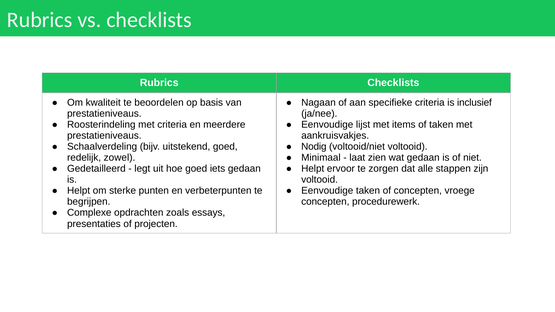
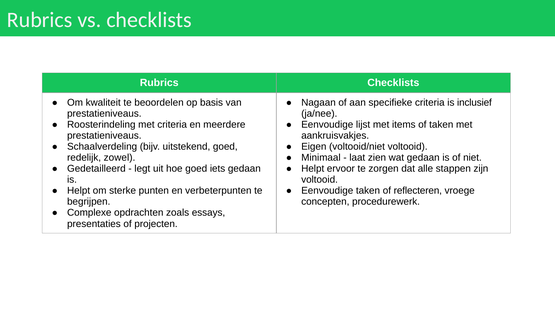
Nodig: Nodig -> Eigen
of concepten: concepten -> reflecteren
